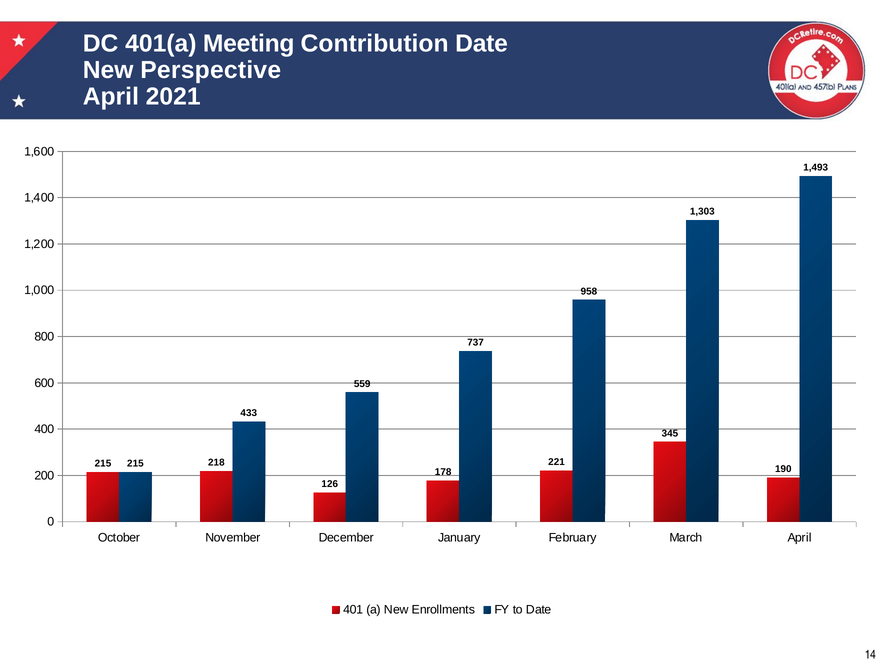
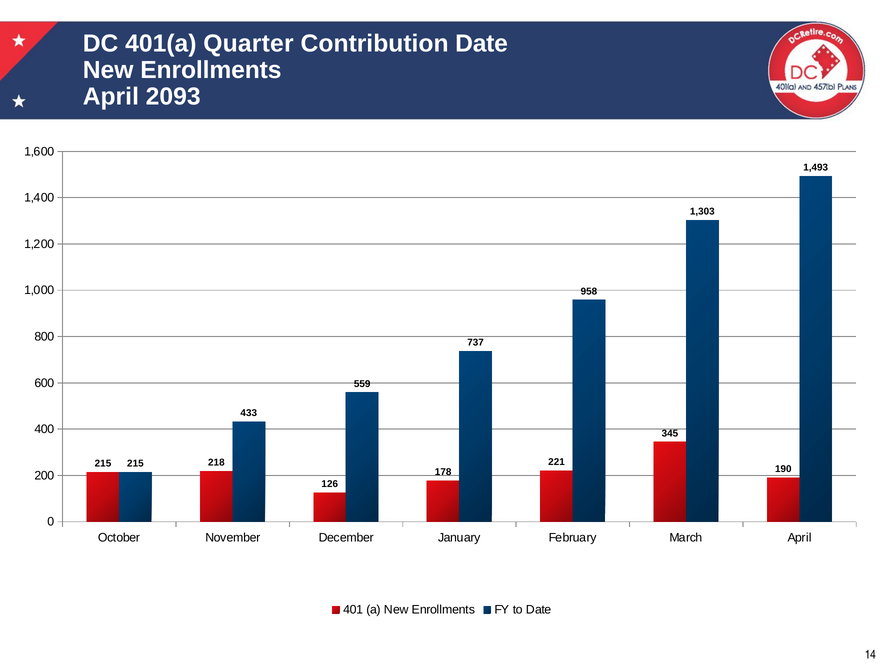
Meeting: Meeting -> Quarter
Perspective at (211, 70): Perspective -> Enrollments
2021: 2021 -> 2093
